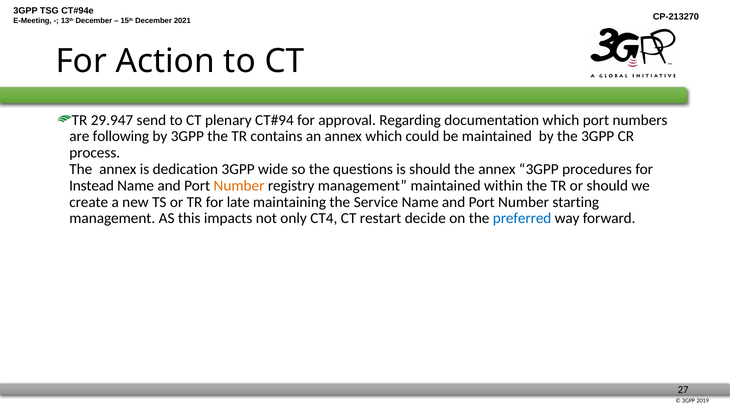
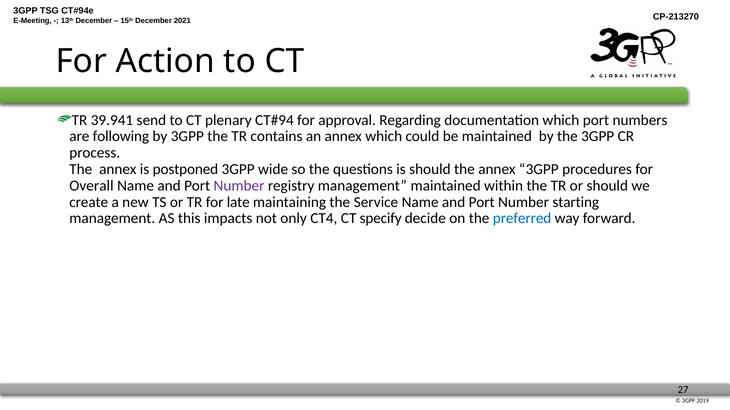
29.947: 29.947 -> 39.941
dedication: dedication -> postponed
Instead: Instead -> Overall
Number at (239, 186) colour: orange -> purple
restart: restart -> specify
